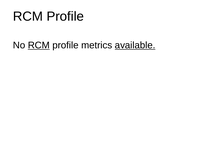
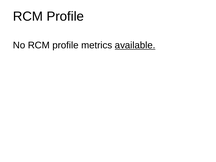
RCM at (39, 45) underline: present -> none
